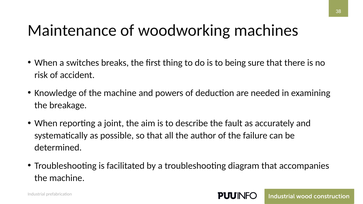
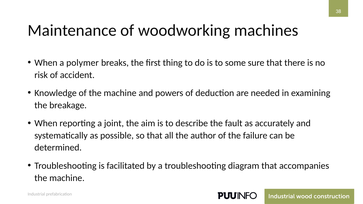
switches: switches -> polymer
being: being -> some
